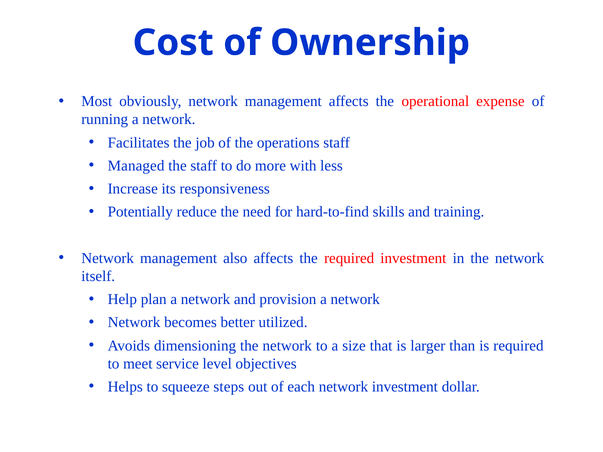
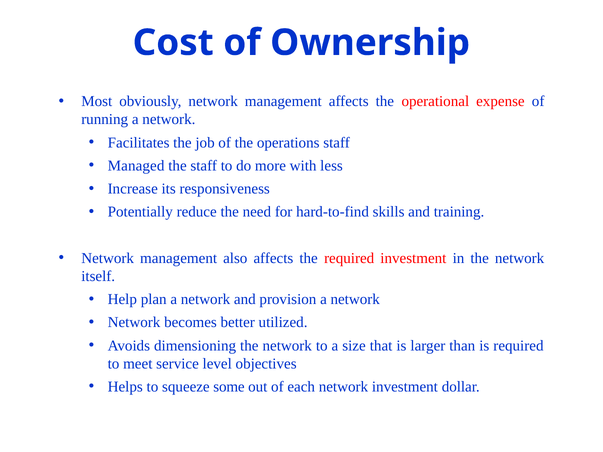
steps: steps -> some
